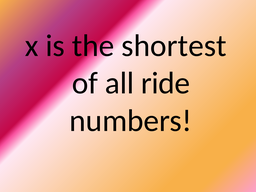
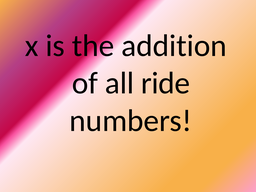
shortest: shortest -> addition
